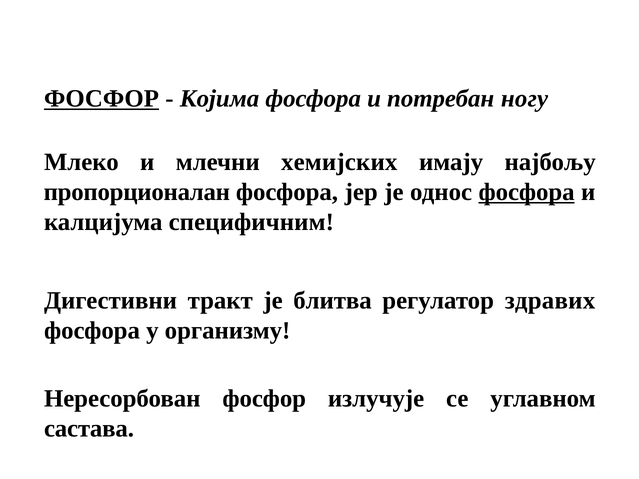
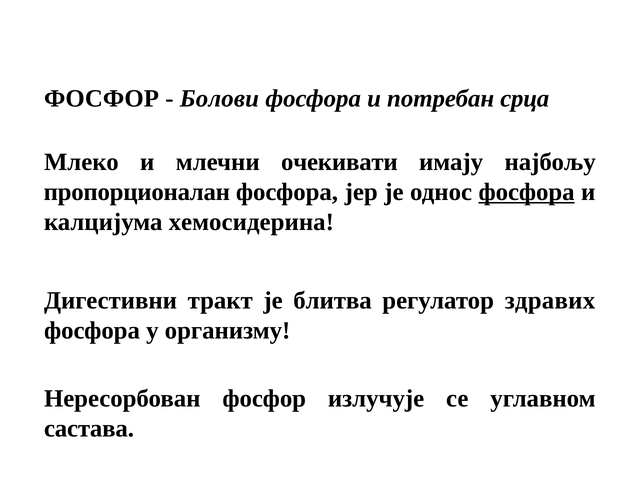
ФОСФОР at (102, 98) underline: present -> none
Којима: Којима -> Болови
ногу: ногу -> срца
хемијских: хемијских -> очекивати
специфичним: специфичним -> хемосидерина
